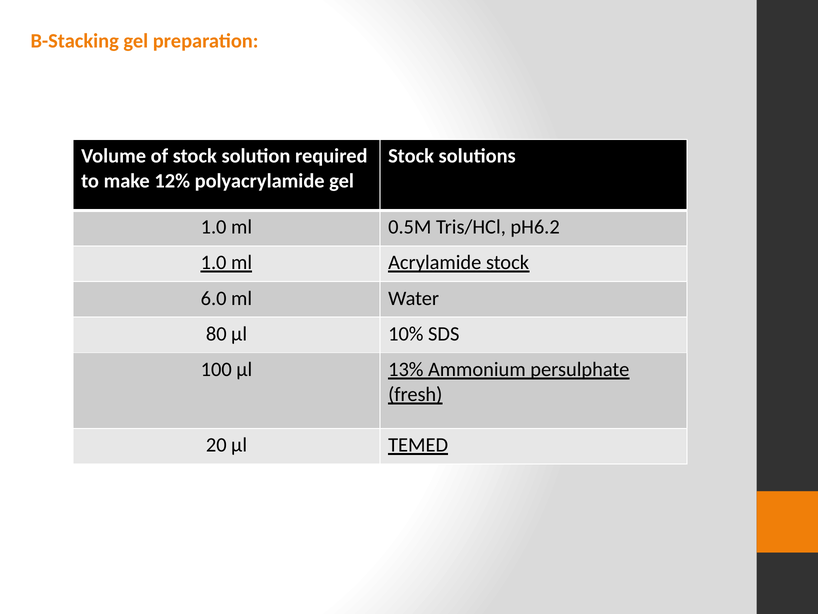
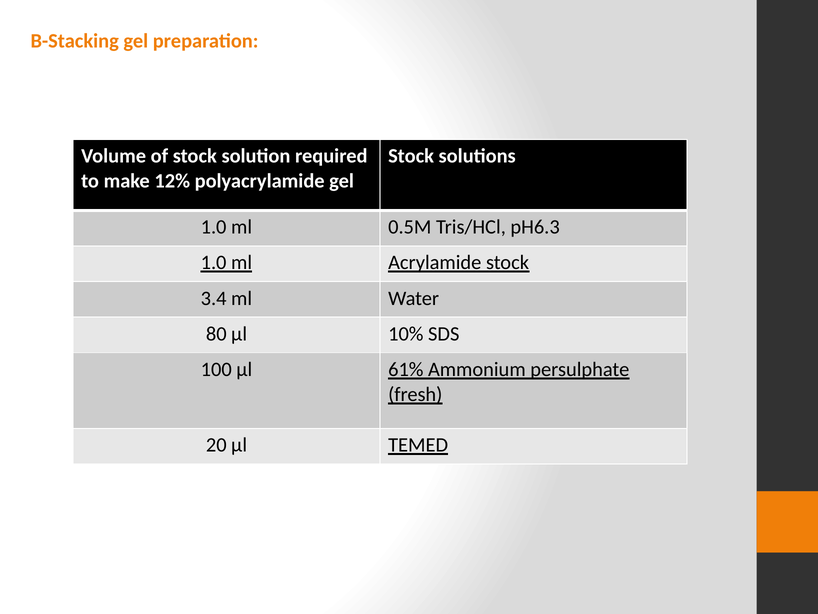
pH6.2: pH6.2 -> pH6.3
6.0: 6.0 -> 3.4
13%: 13% -> 61%
